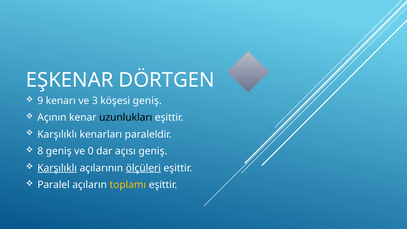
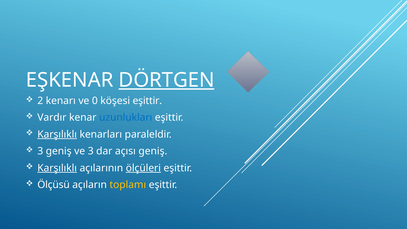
DÖRTGEN underline: none -> present
9: 9 -> 2
3: 3 -> 0
köşesi geniş: geniş -> eşittir
Açının: Açının -> Vardır
uzunlukları colour: black -> blue
Karşılıklı at (57, 134) underline: none -> present
8 at (40, 151): 8 -> 3
ve 0: 0 -> 3
Paralel: Paralel -> Ölçüsü
